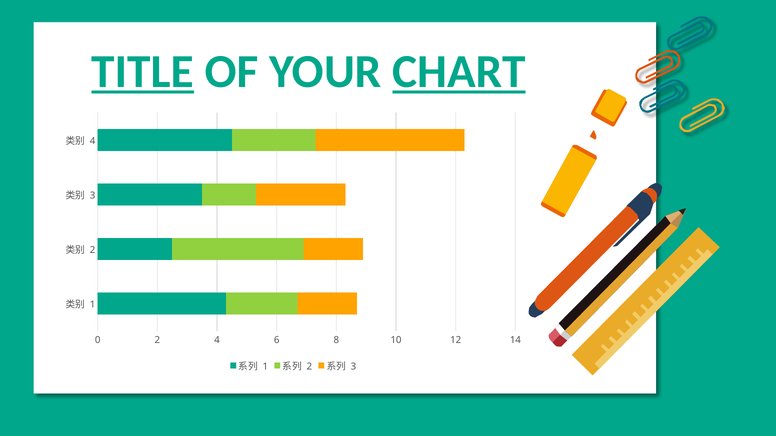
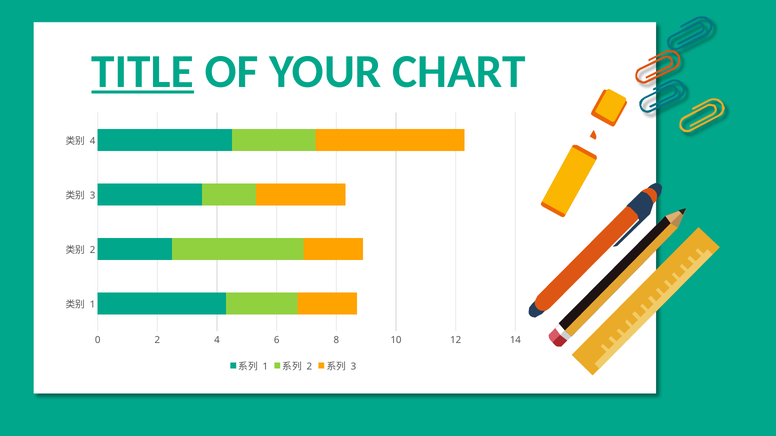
CHART underline: present -> none
